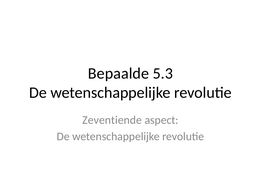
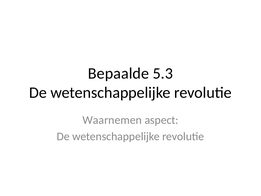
Zeventiende: Zeventiende -> Waarnemen
